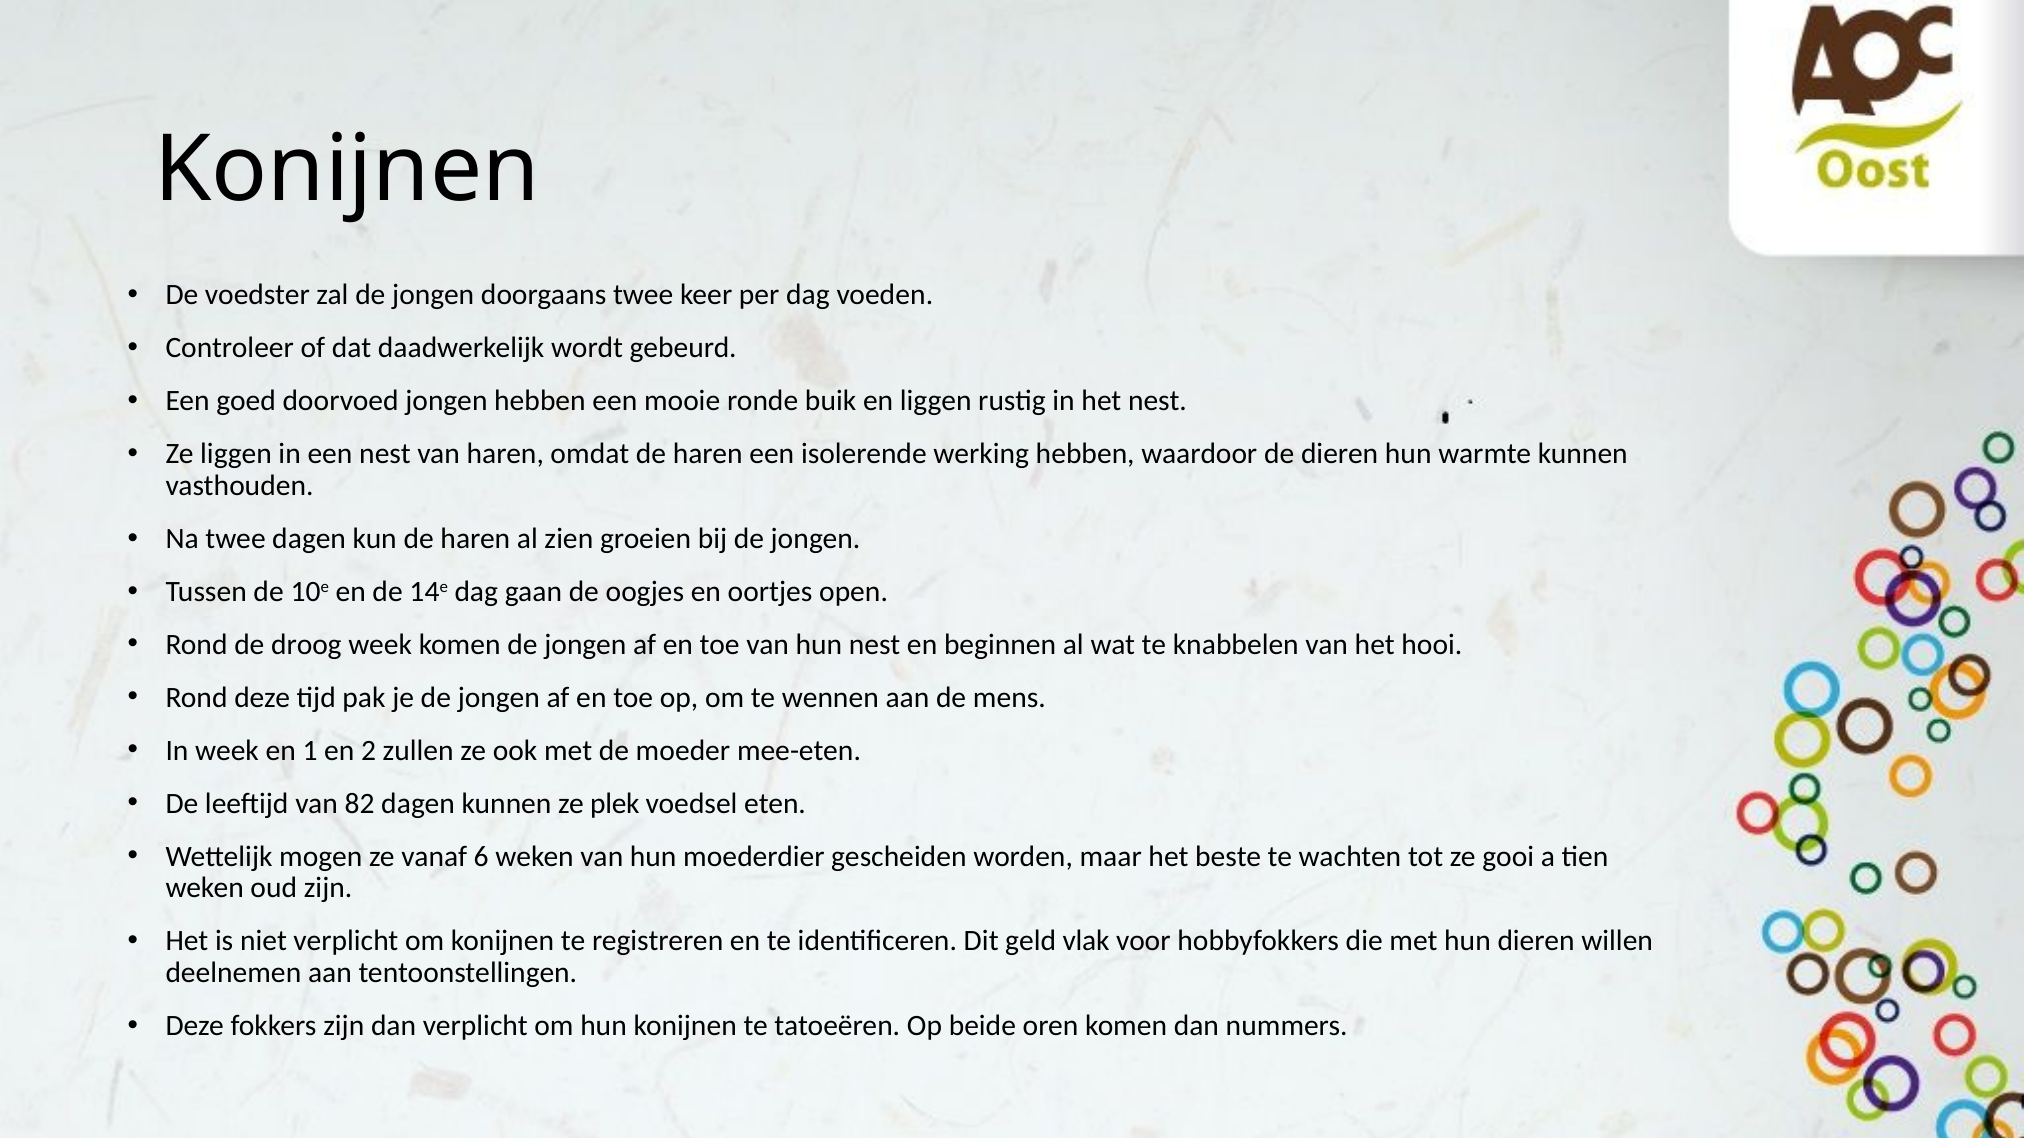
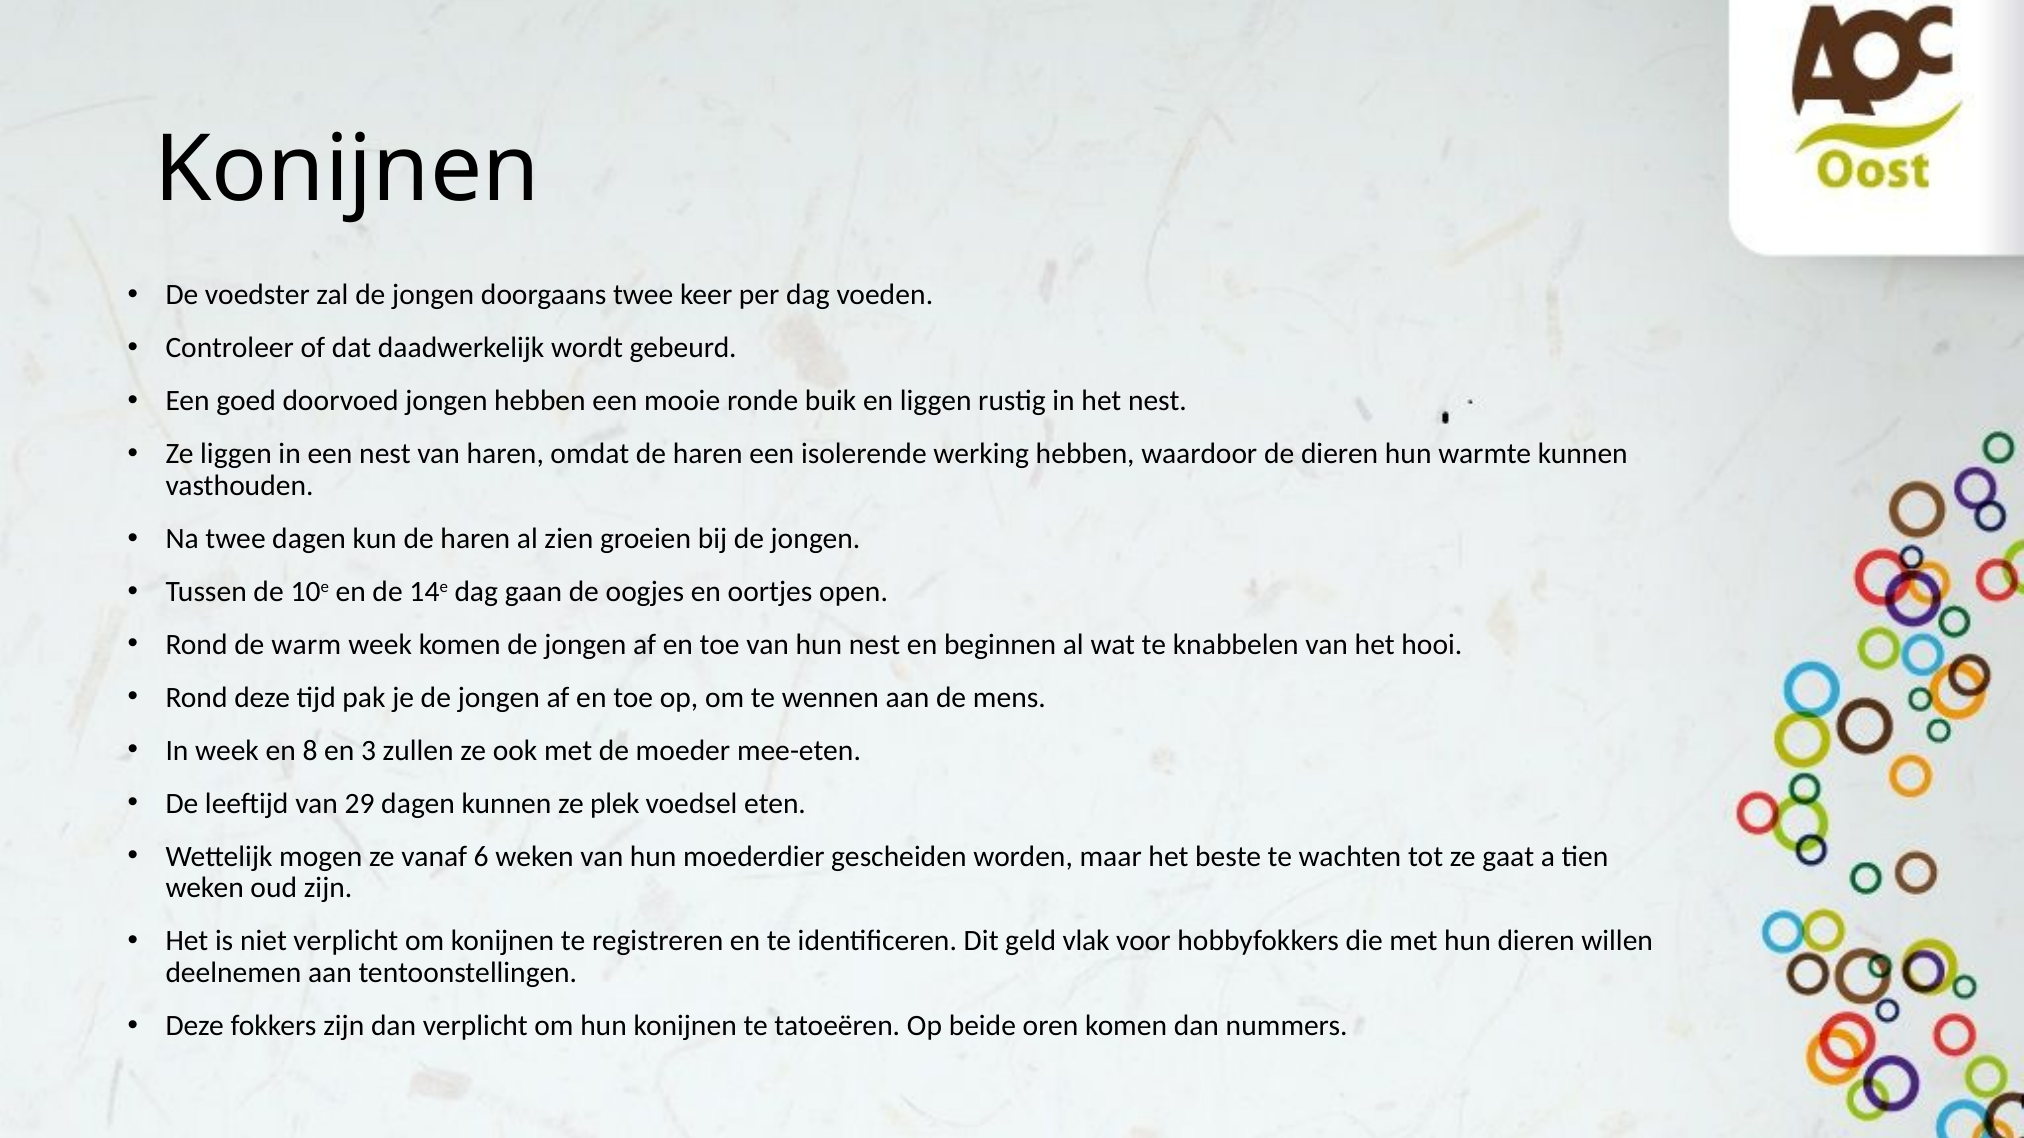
droog: droog -> warm
1: 1 -> 8
2: 2 -> 3
82: 82 -> 29
gooi: gooi -> gaat
